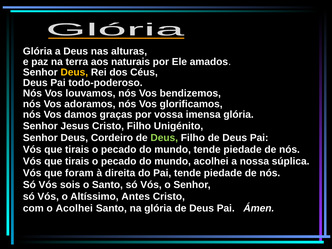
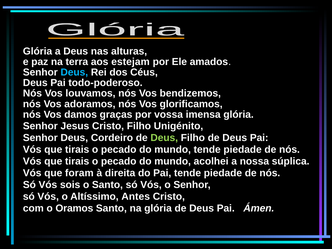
naturais: naturais -> estejam
Deus at (74, 72) colour: yellow -> light blue
o Acolhei: Acolhei -> Oramos
